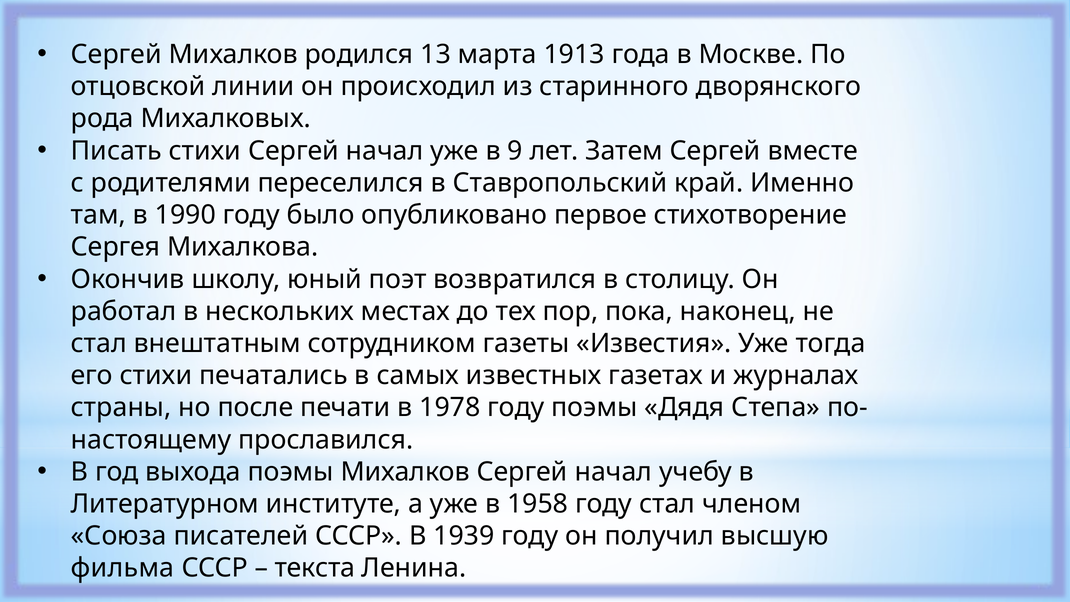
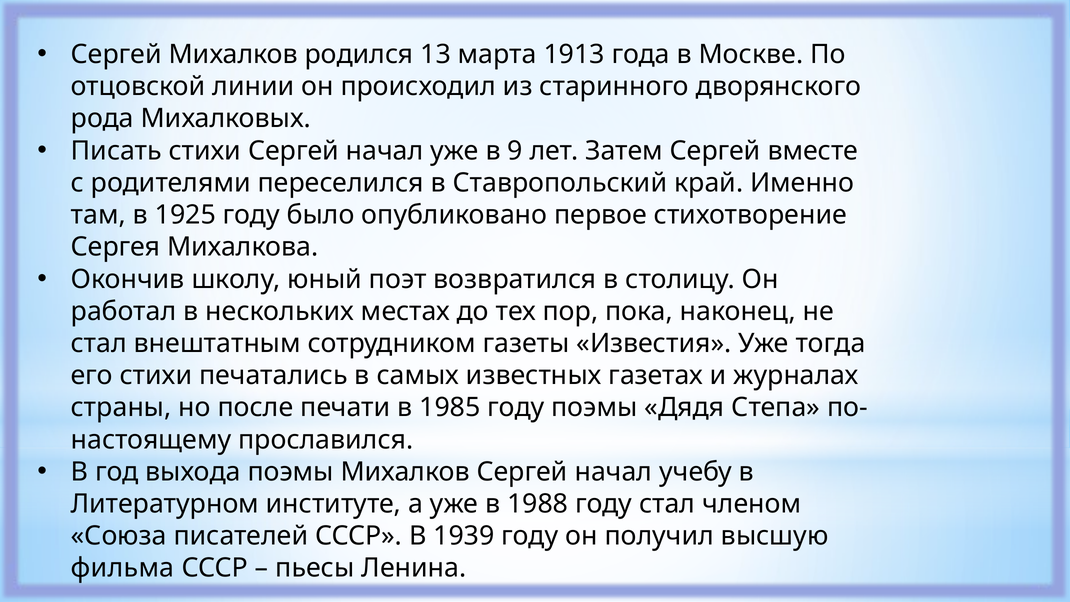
1990: 1990 -> 1925
1978: 1978 -> 1985
1958: 1958 -> 1988
текста: текста -> пьесы
